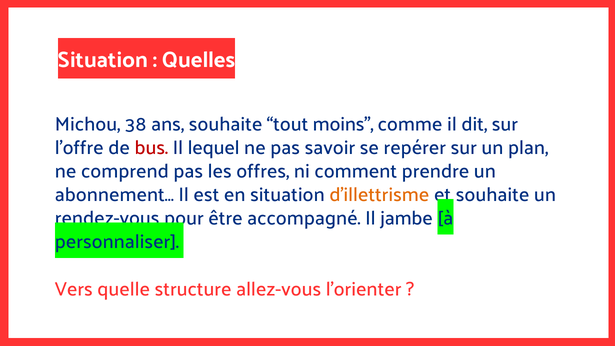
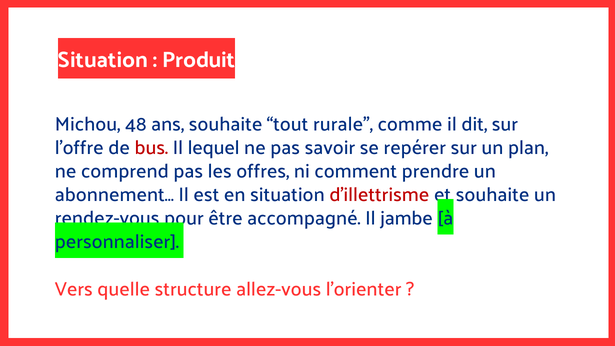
Quelles: Quelles -> Produit
38: 38 -> 48
moins: moins -> rurale
d'illettrisme colour: orange -> red
